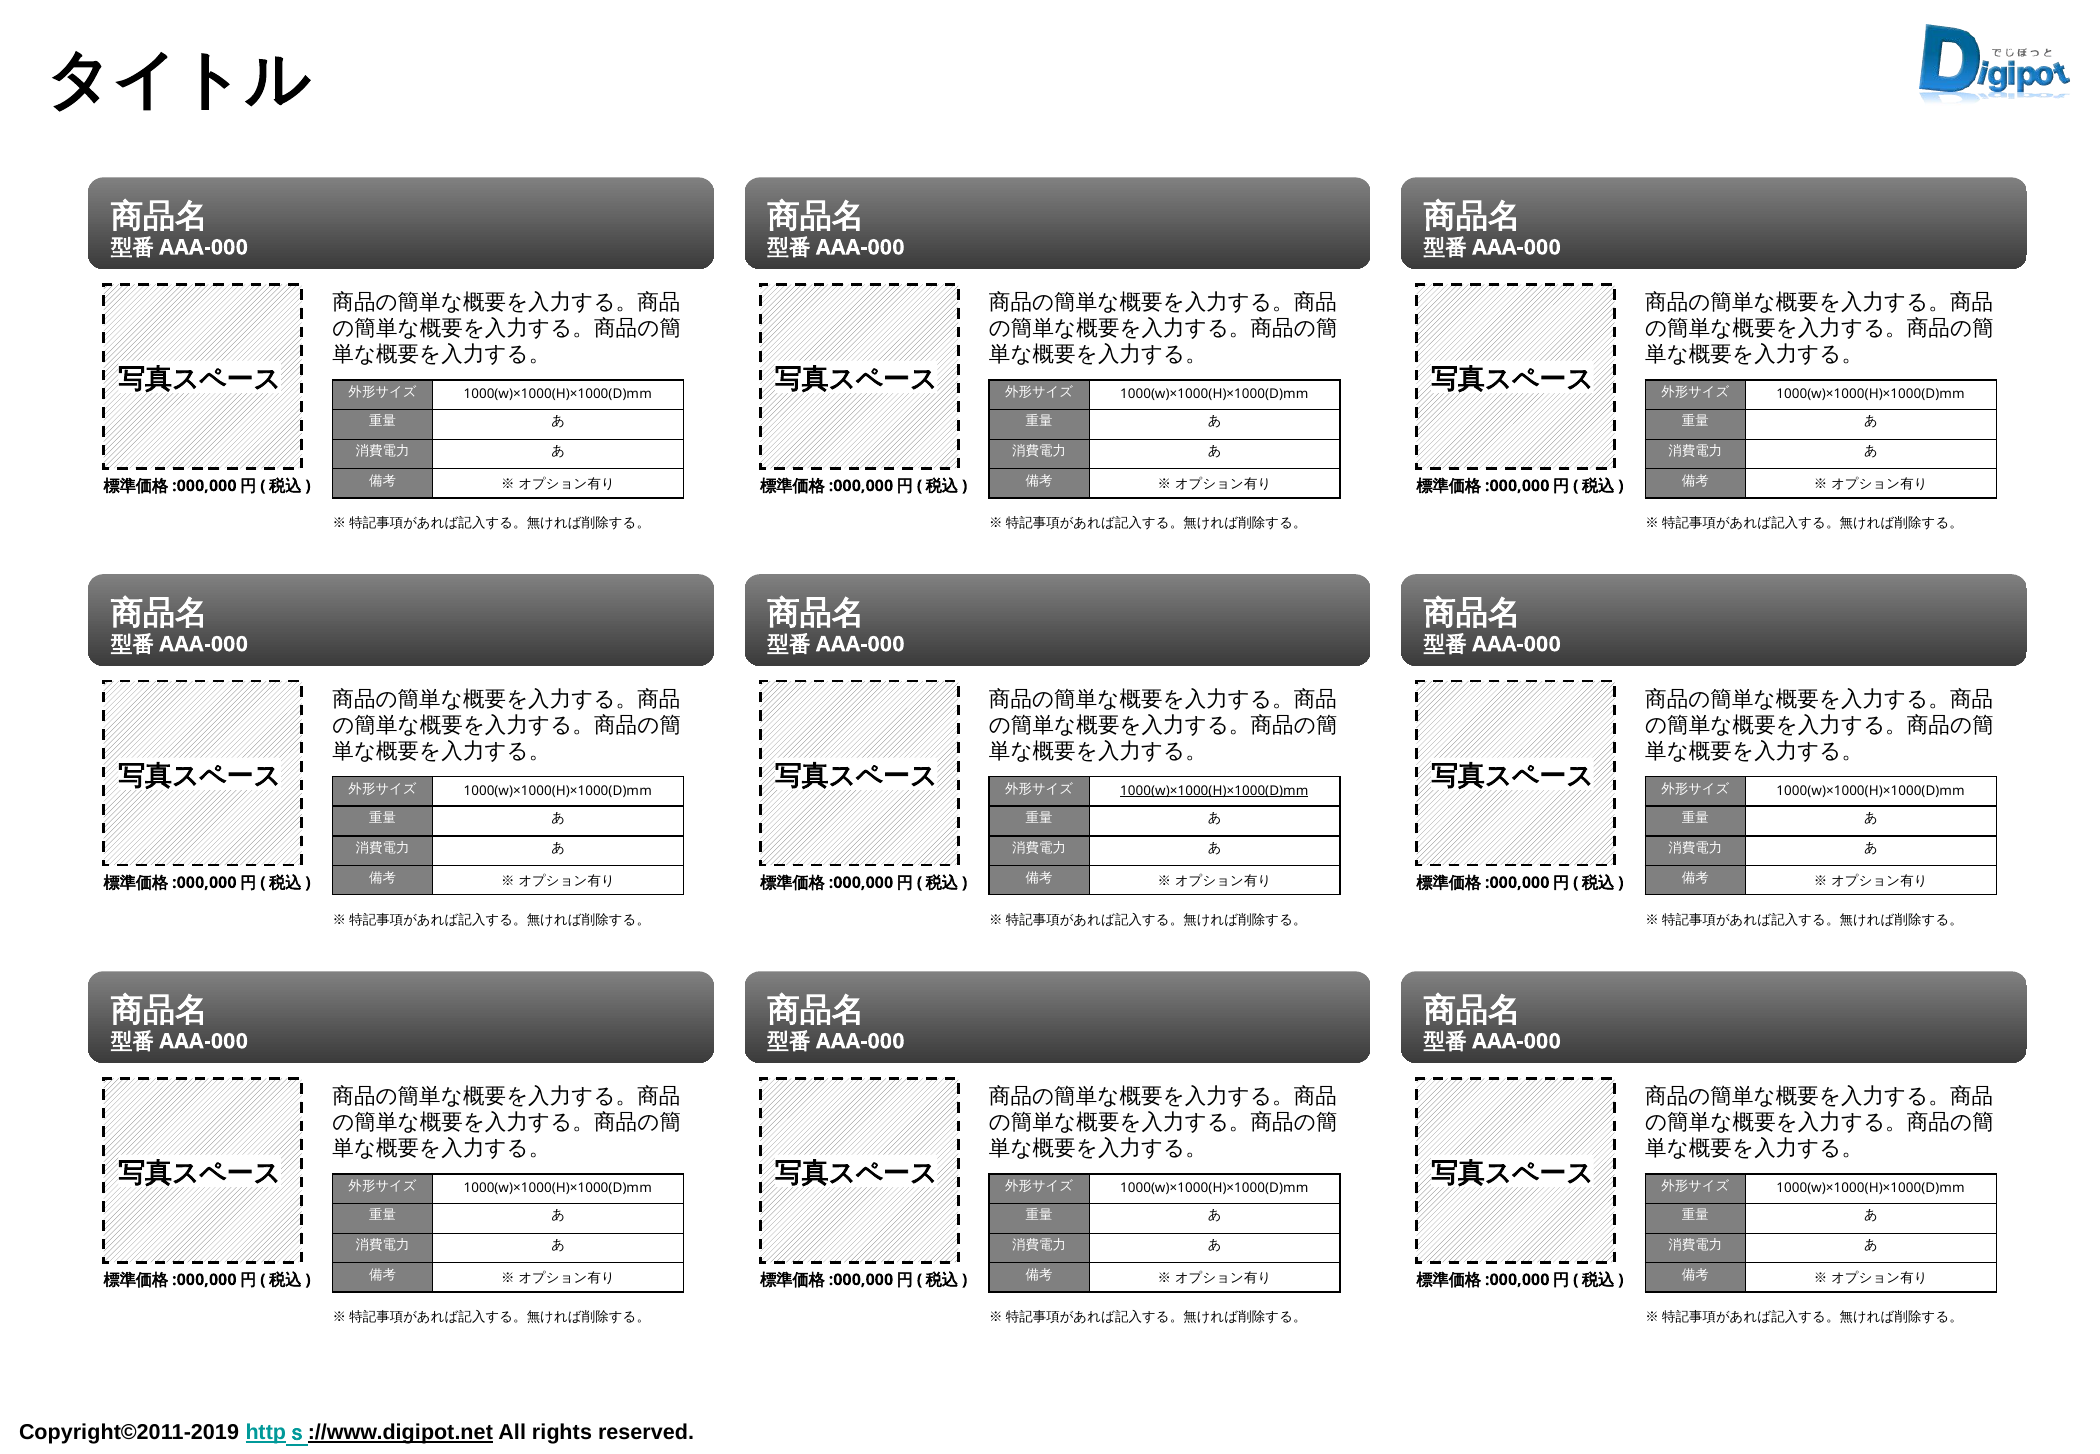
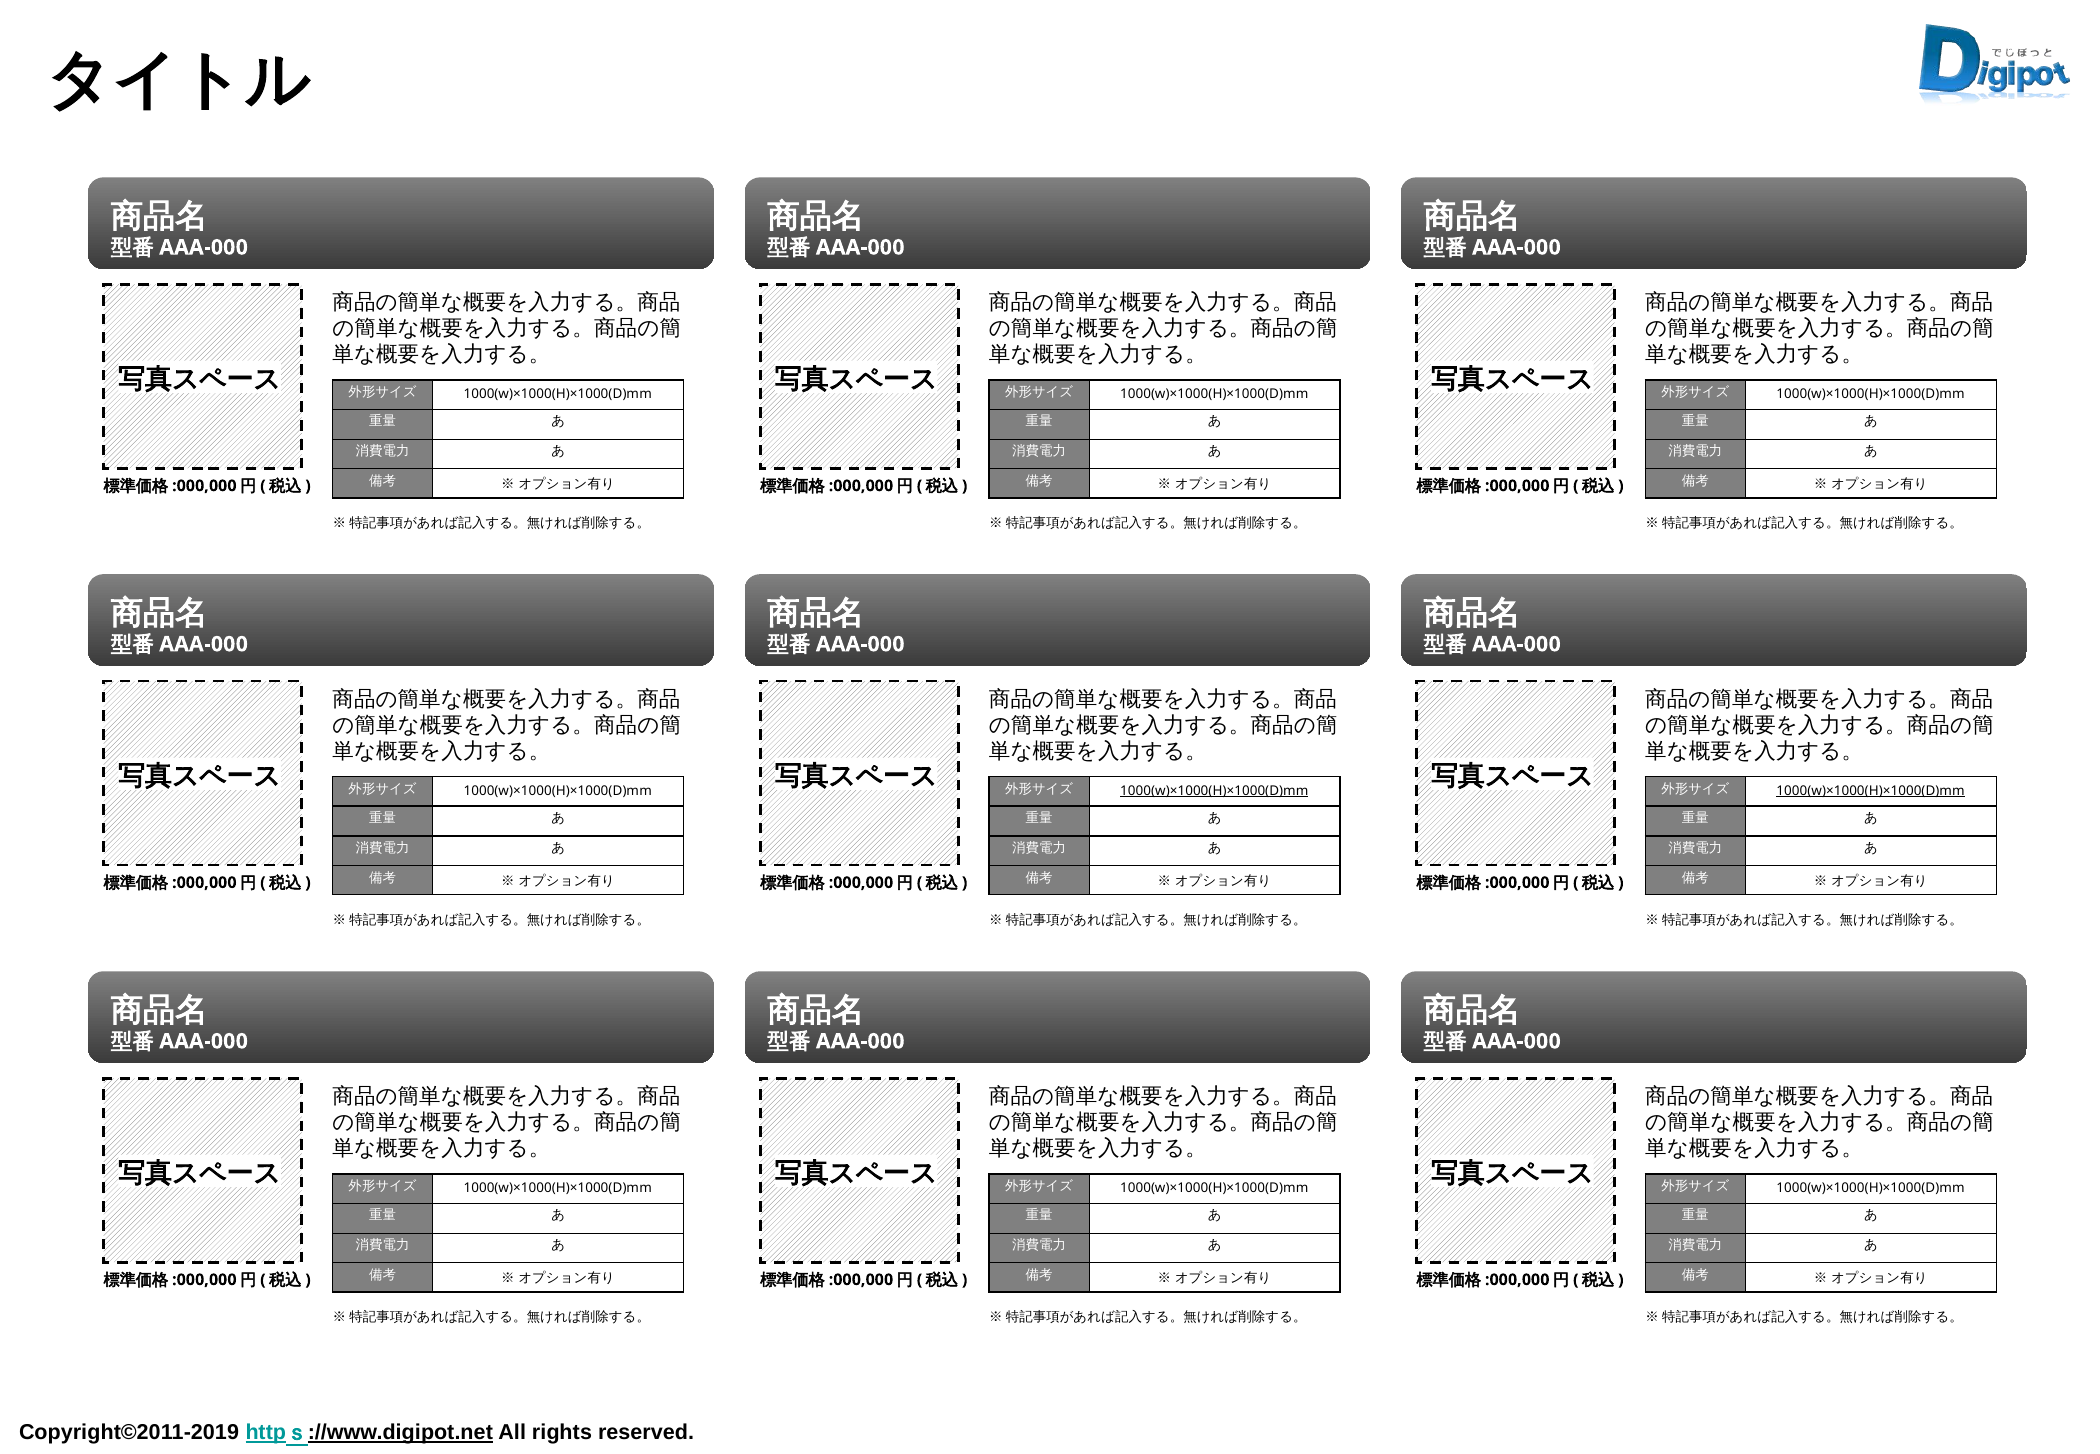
1000(w)×1000(H)×1000(D)mm at (1871, 791) underline: none -> present
